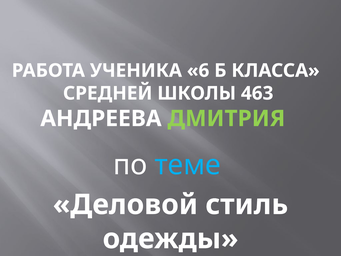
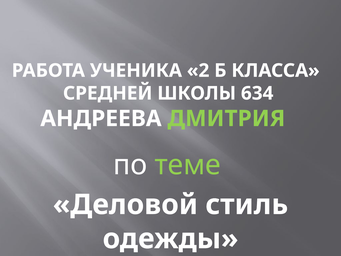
6: 6 -> 2
463: 463 -> 634
теме colour: light blue -> light green
